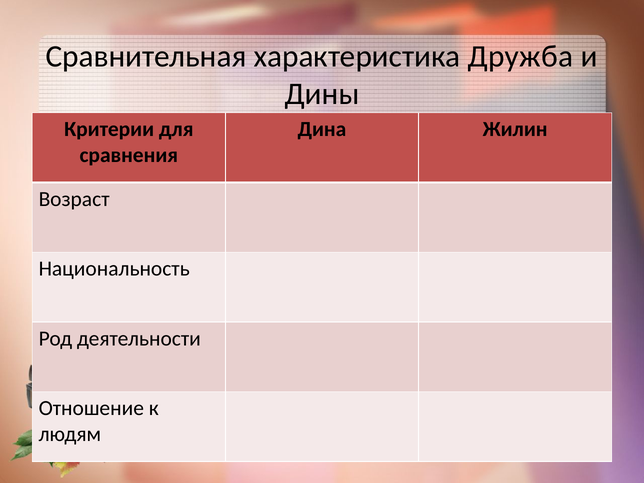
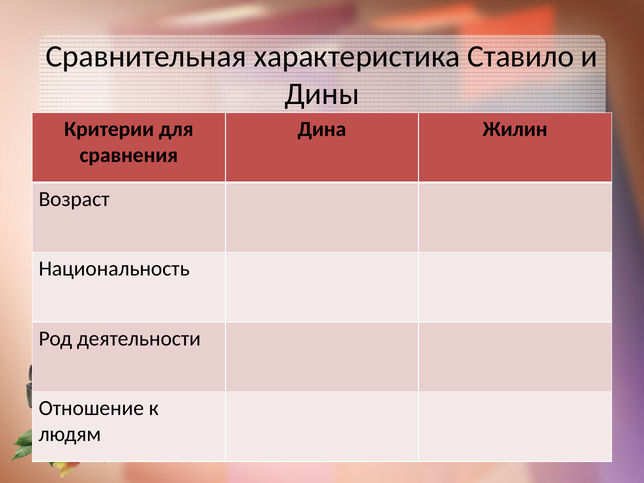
Дружба: Дружба -> Ставило
